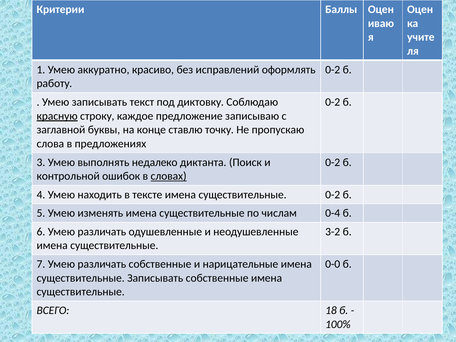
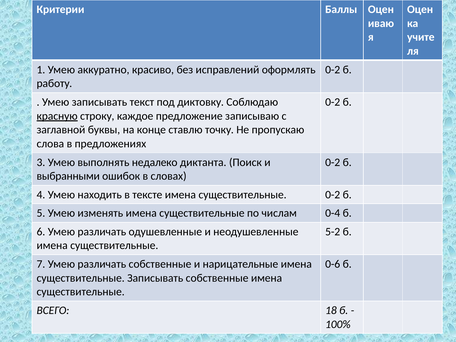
контрольной: контрольной -> выбранными
словах underline: present -> none
3-2: 3-2 -> 5-2
0-0: 0-0 -> 0-6
